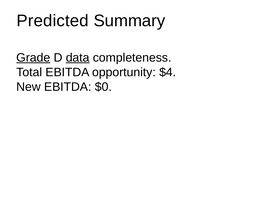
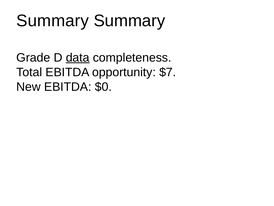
Predicted at (53, 21): Predicted -> Summary
Grade underline: present -> none
$4: $4 -> $7
